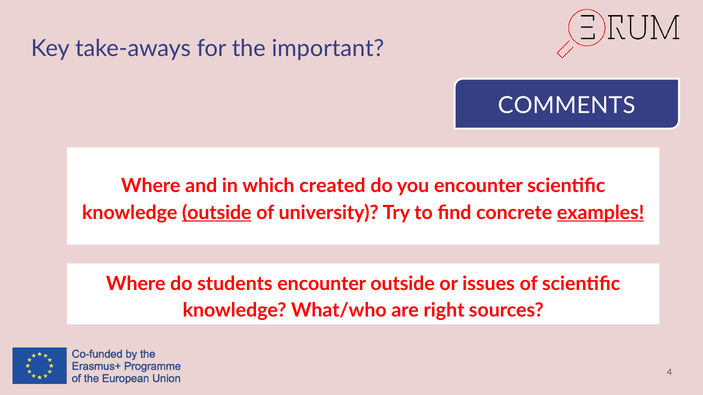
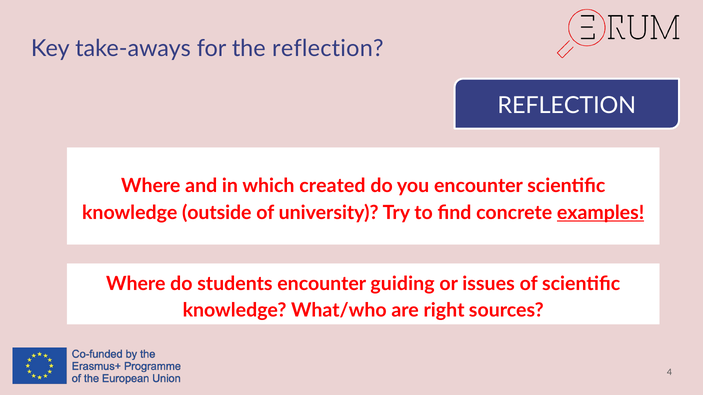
the important: important -> reflection
COMMENTS at (567, 105): COMMENTS -> REFLECTION
outside at (217, 213) underline: present -> none
encounter outside: outside -> guiding
